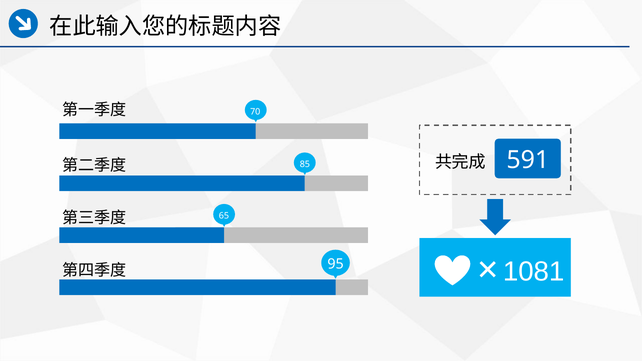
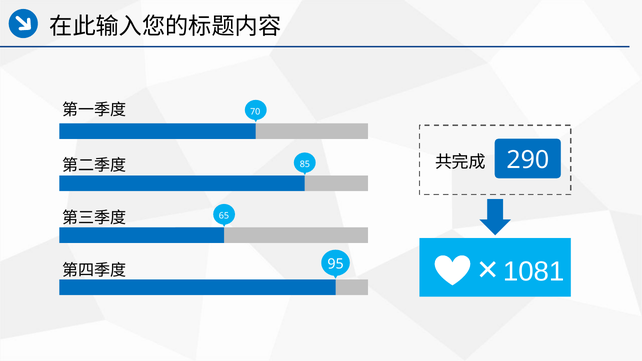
591: 591 -> 290
